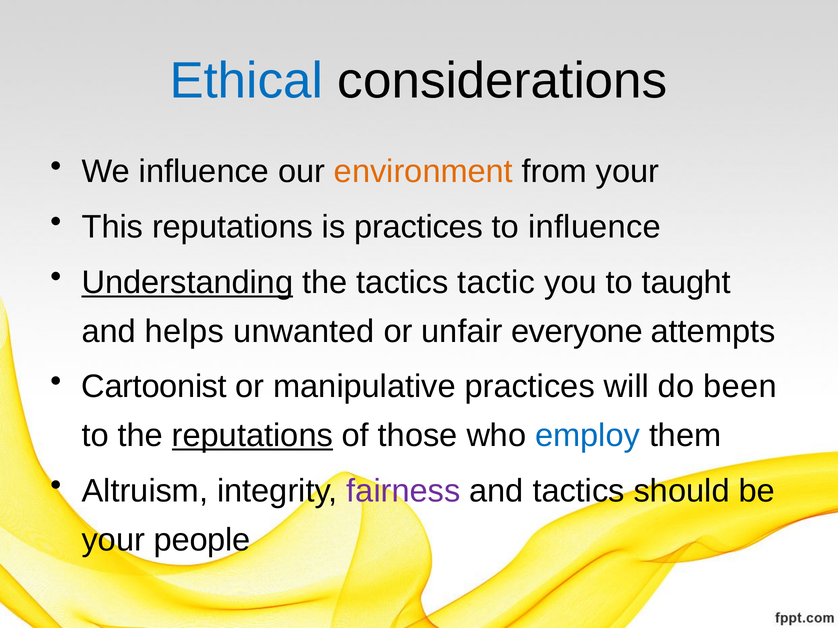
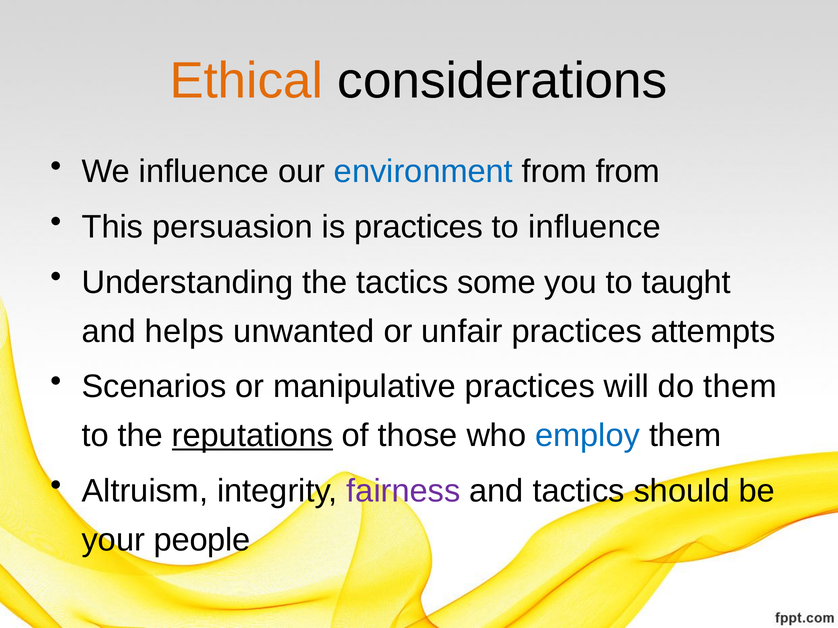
Ethical colour: blue -> orange
environment colour: orange -> blue
from your: your -> from
This reputations: reputations -> persuasion
Understanding underline: present -> none
tactic: tactic -> some
unfair everyone: everyone -> practices
Cartoonist: Cartoonist -> Scenarios
do been: been -> them
